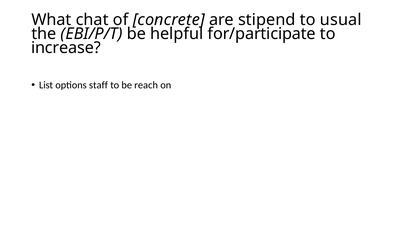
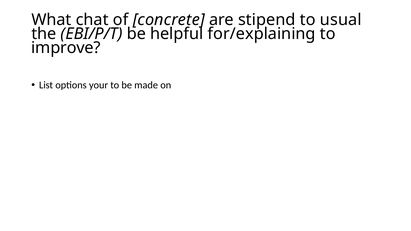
for/participate: for/participate -> for/explaining
increase: increase -> improve
staff: staff -> your
reach: reach -> made
